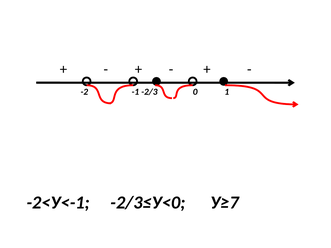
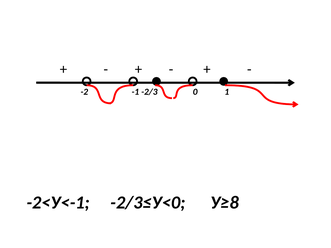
У≥7: У≥7 -> У≥8
